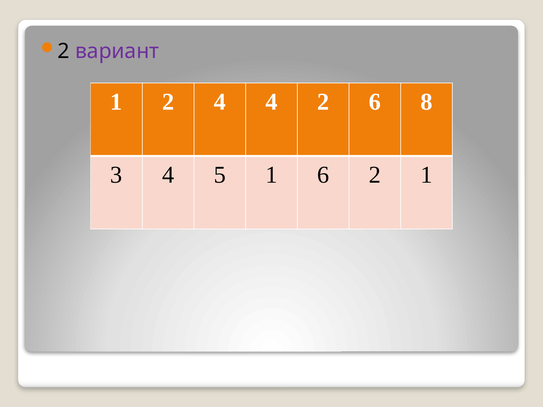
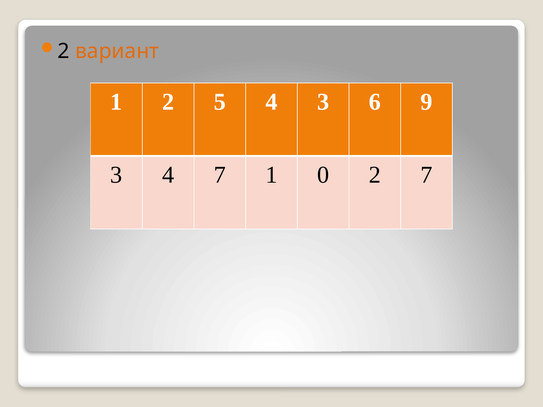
вариант colour: purple -> orange
2 4: 4 -> 5
4 2: 2 -> 3
8: 8 -> 9
4 5: 5 -> 7
1 6: 6 -> 0
2 1: 1 -> 7
